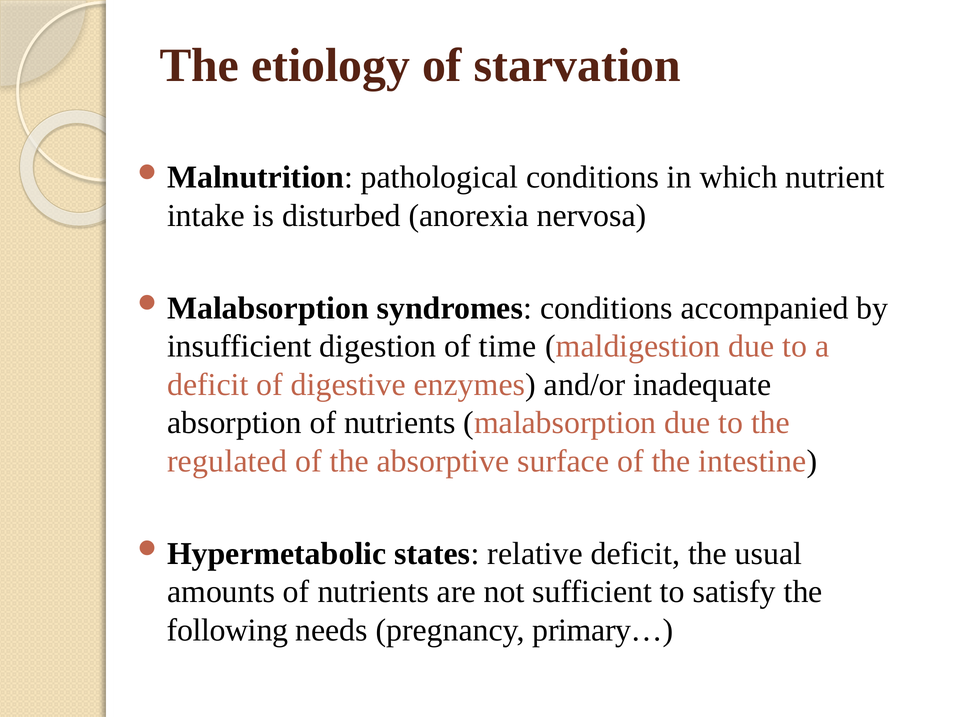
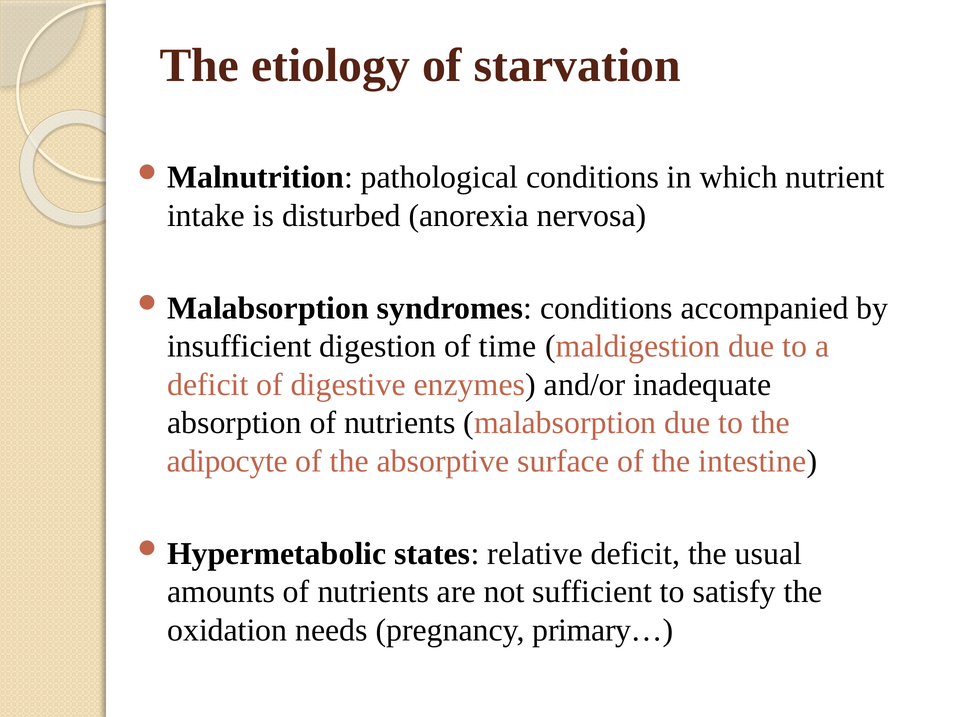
regulated: regulated -> adipocyte
following: following -> oxidation
